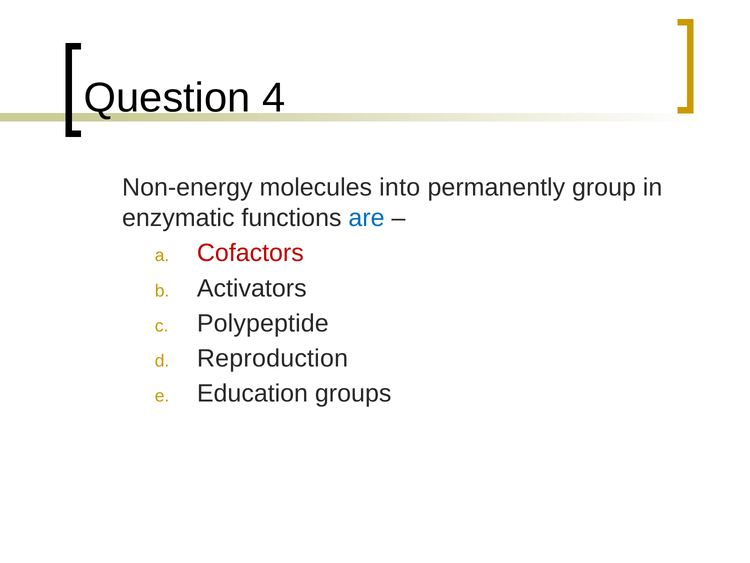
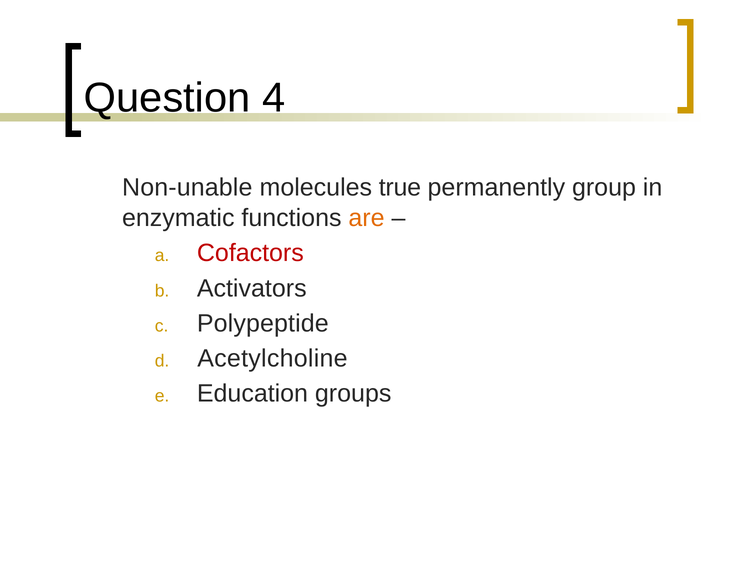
Non-energy: Non-energy -> Non-unable
into: into -> true
are colour: blue -> orange
Reproduction: Reproduction -> Acetylcholine
